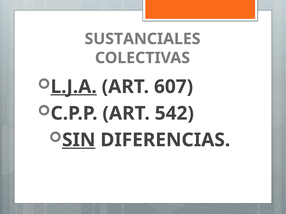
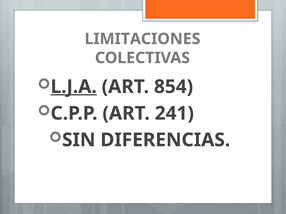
SUSTANCIALES: SUSTANCIALES -> LIMITACIONES
607: 607 -> 854
542: 542 -> 241
SIN underline: present -> none
